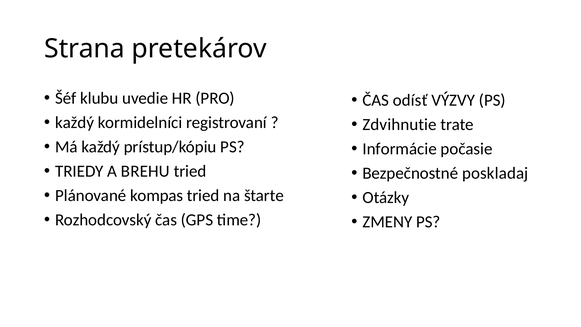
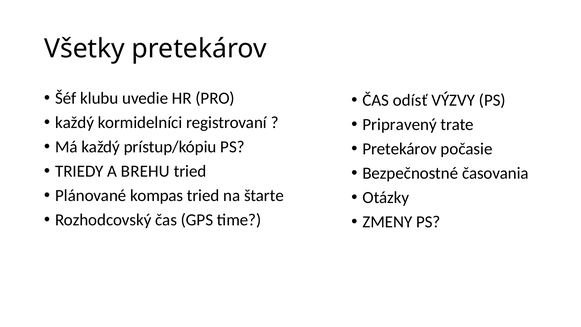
Strana: Strana -> Všetky
Zdvihnutie: Zdvihnutie -> Pripravený
Informácie at (400, 149): Informácie -> Pretekárov
poskladaj: poskladaj -> časovania
